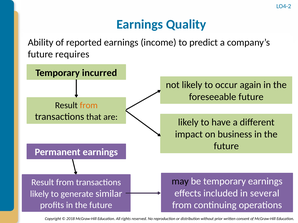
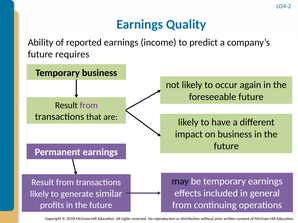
Temporary incurred: incurred -> business
from at (89, 105) colour: orange -> purple
several: several -> general
